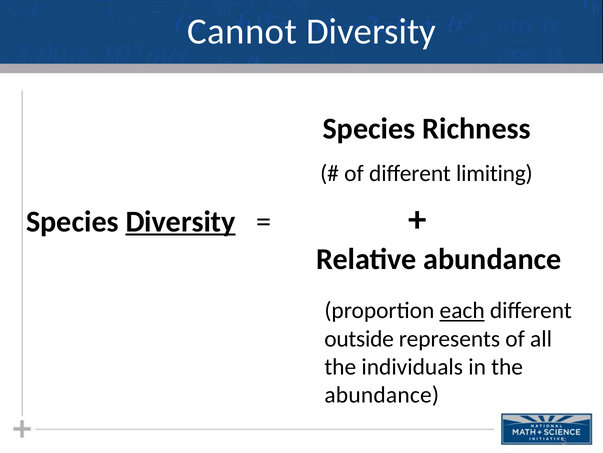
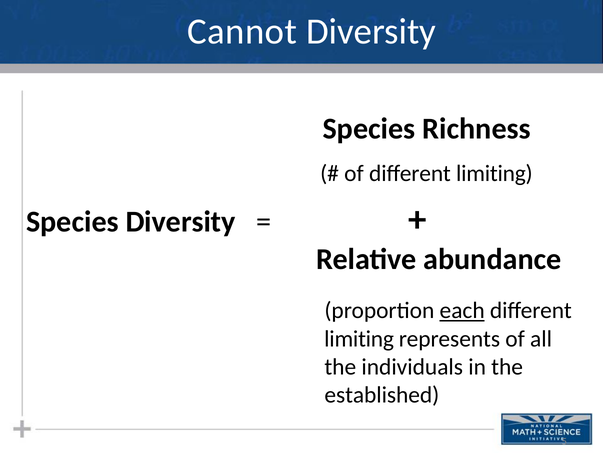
Diversity at (181, 221) underline: present -> none
outside at (359, 338): outside -> limiting
abundance at (382, 395): abundance -> established
